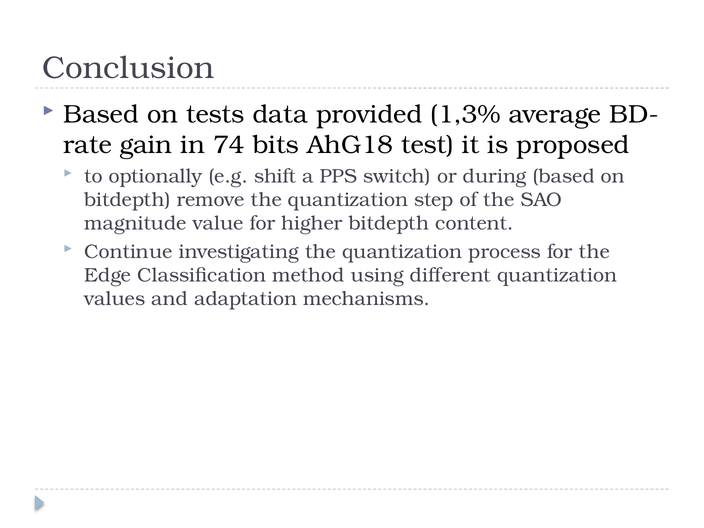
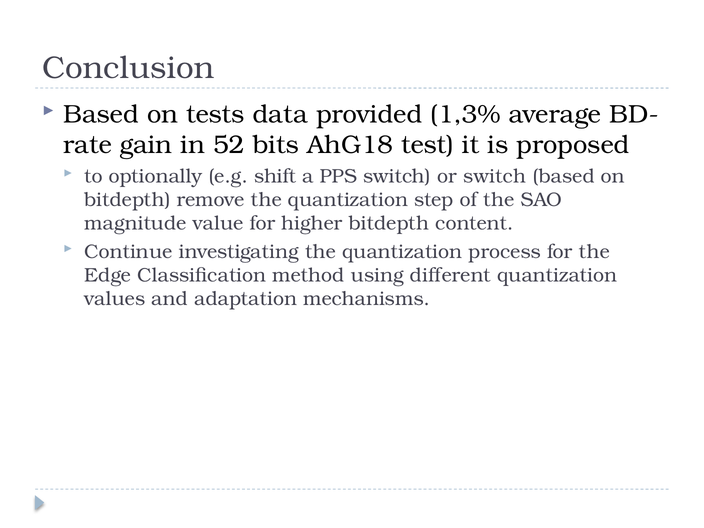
74: 74 -> 52
or during: during -> switch
